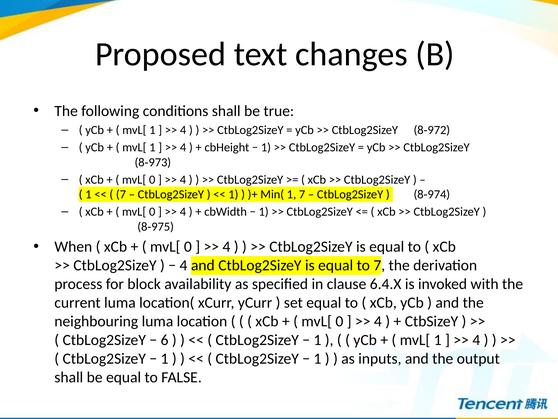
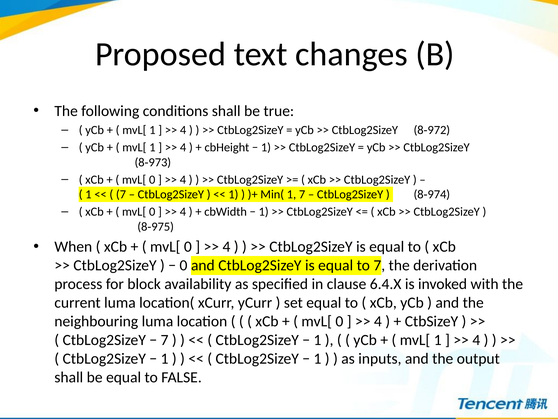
4 at (183, 265): 4 -> 0
6 at (165, 340): 6 -> 7
